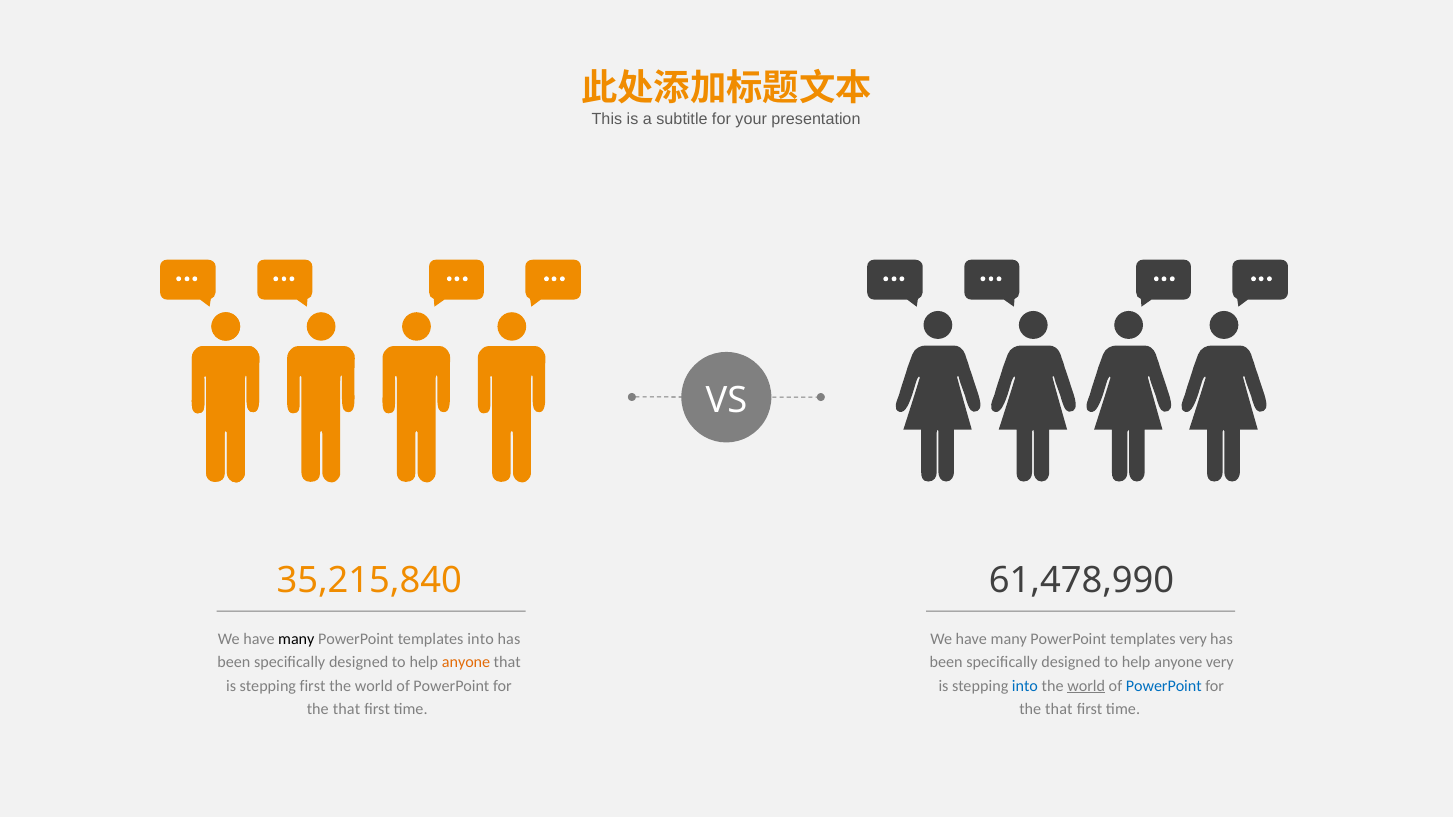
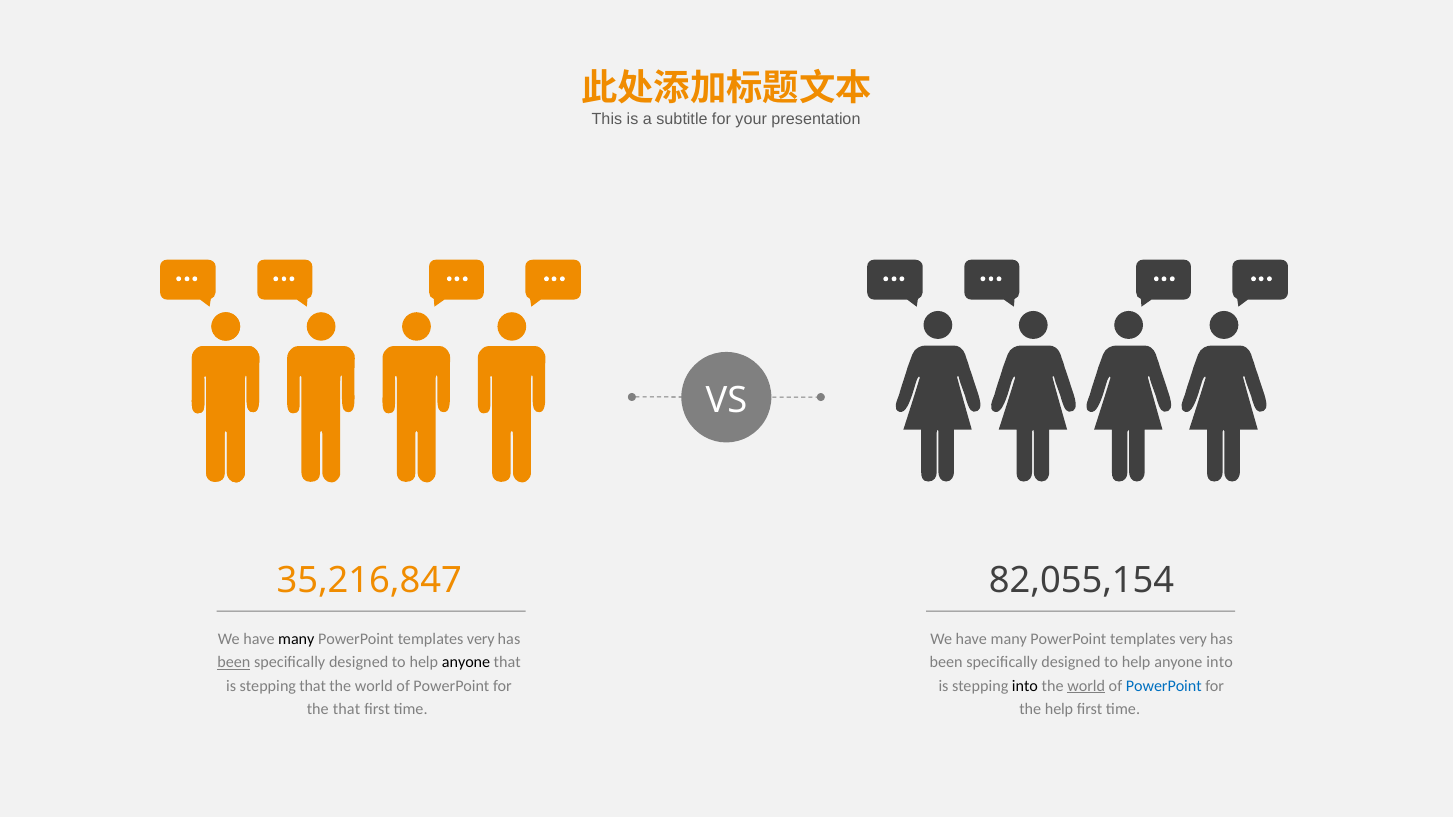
35,215,840: 35,215,840 -> 35,216,847
61,478,990: 61,478,990 -> 82,055,154
into at (481, 639): into -> very
been at (234, 663) underline: none -> present
anyone at (466, 663) colour: orange -> black
anyone very: very -> into
stepping first: first -> that
into at (1025, 686) colour: blue -> black
that at (1059, 709): that -> help
